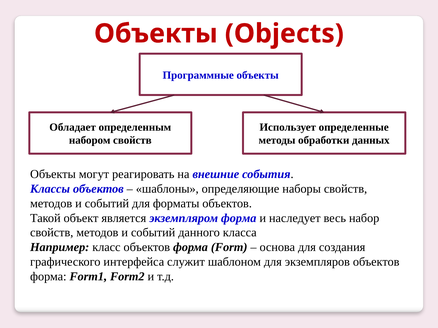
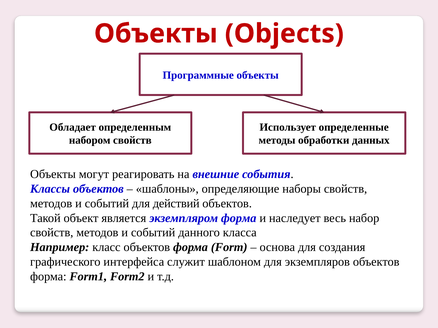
форматы: форматы -> действий
